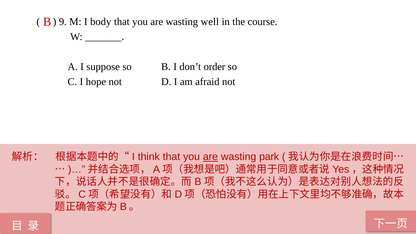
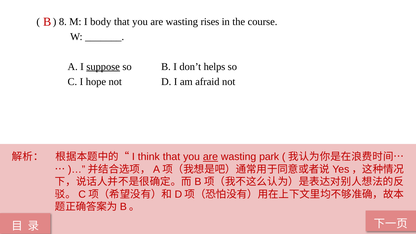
9: 9 -> 8
well: well -> rises
suppose underline: none -> present
order: order -> helps
